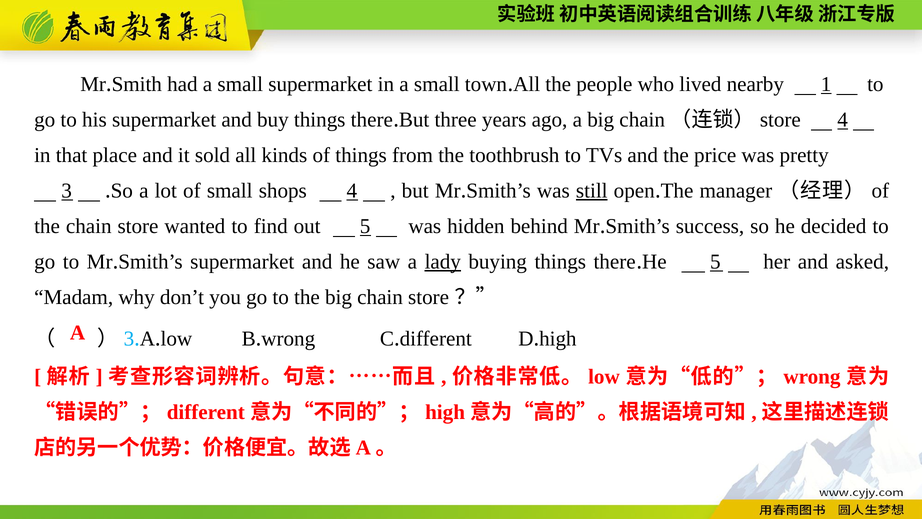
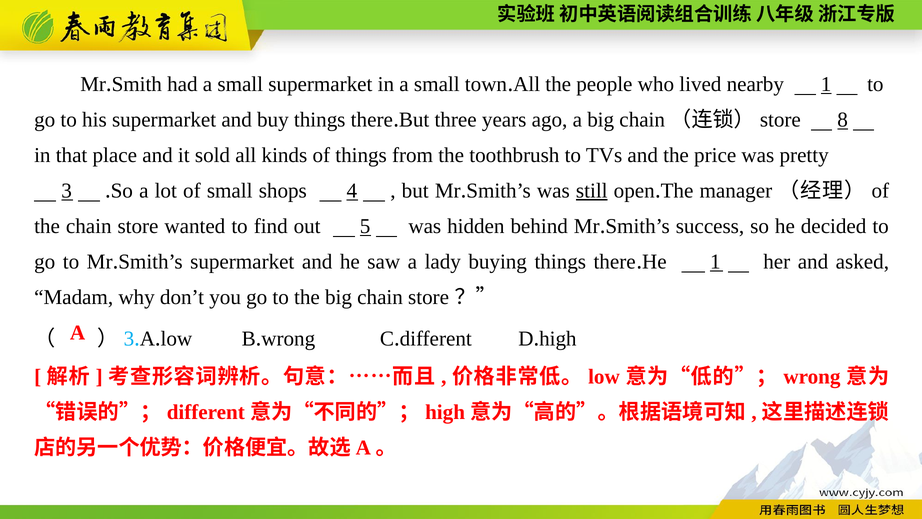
4 at (843, 120): 4 -> 8
lady underline: present -> none
He 5: 5 -> 1
